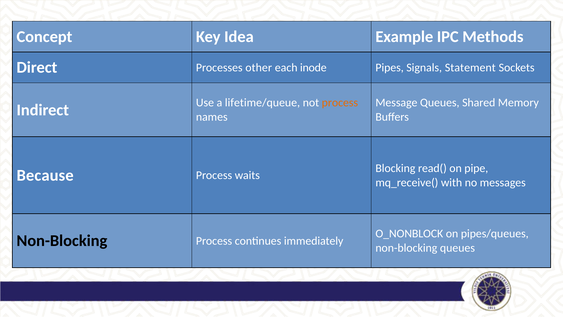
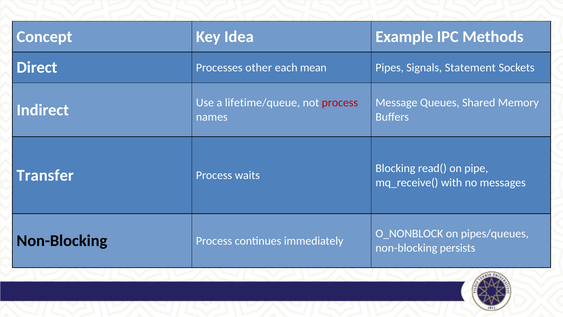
inode: inode -> mean
process at (340, 103) colour: orange -> red
Because: Because -> Transfer
non-blocking queues: queues -> persists
